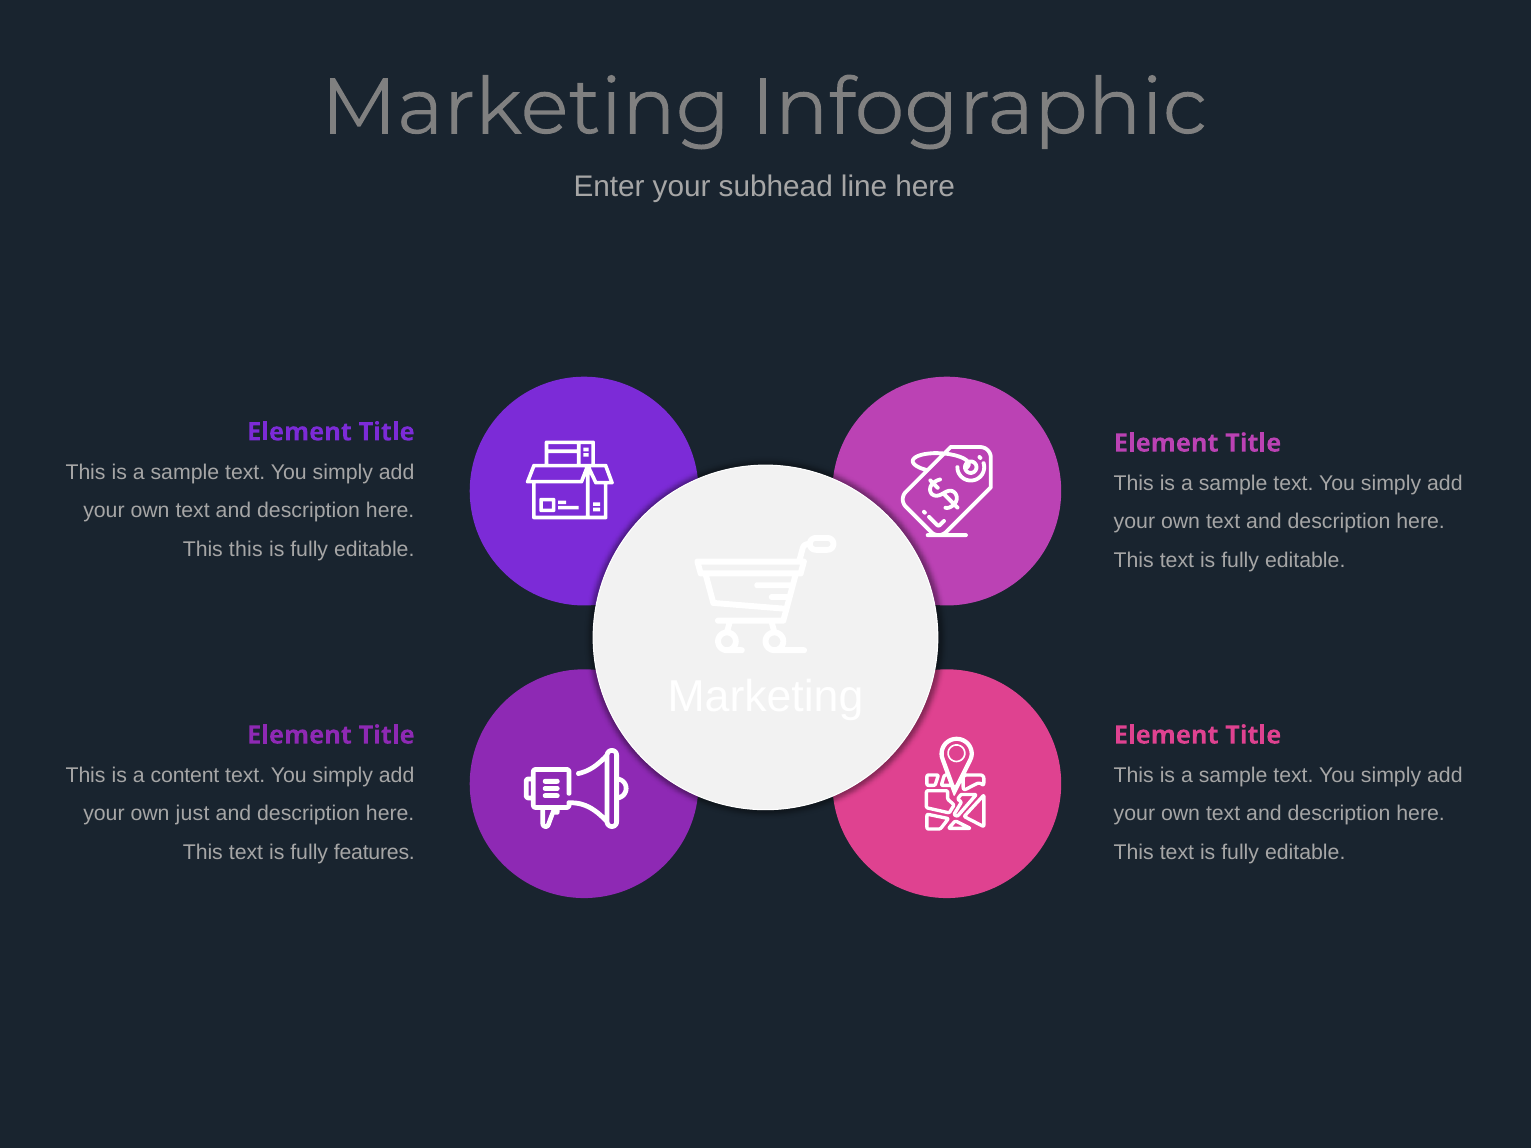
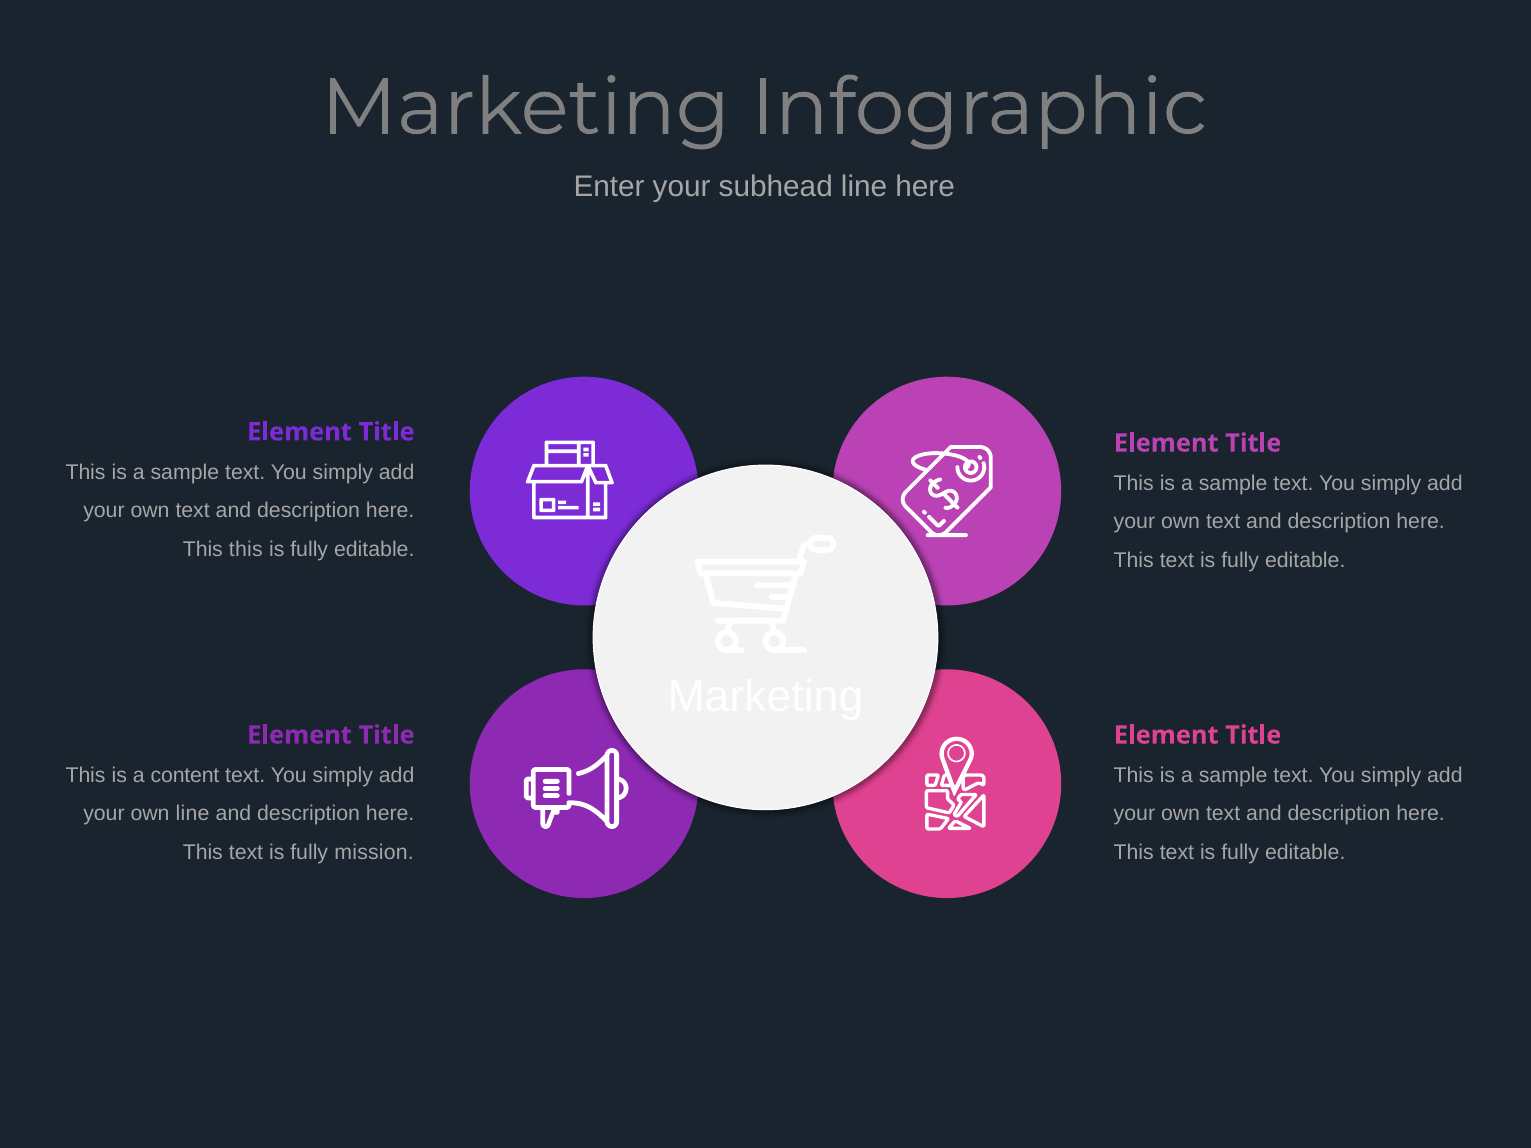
own just: just -> line
features: features -> mission
